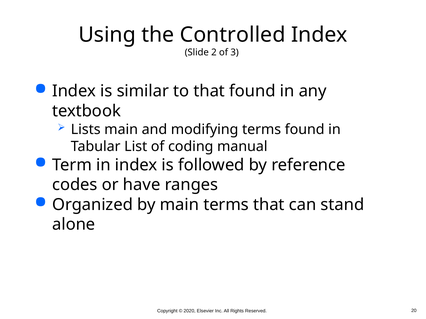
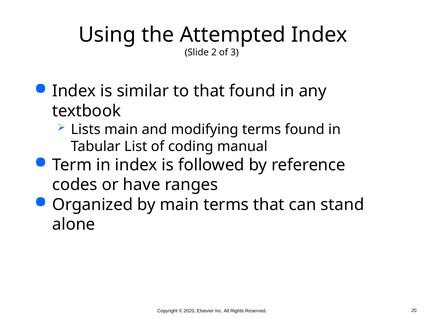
Controlled: Controlled -> Attempted
